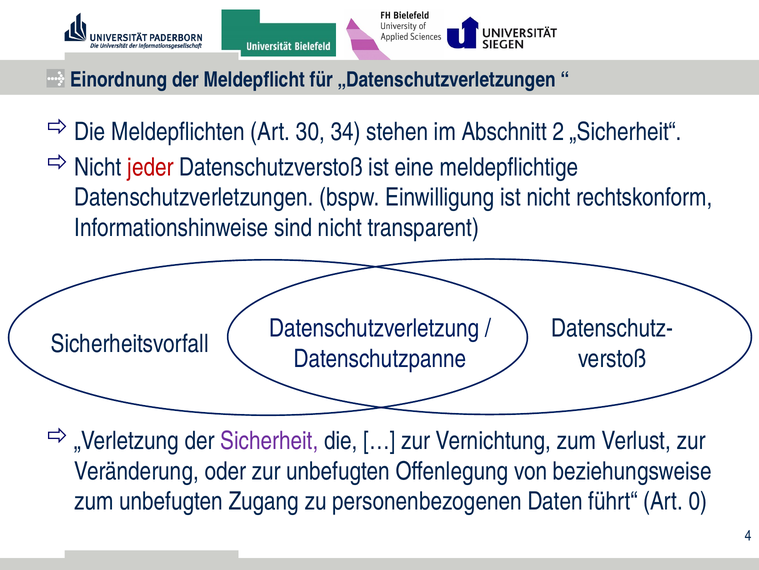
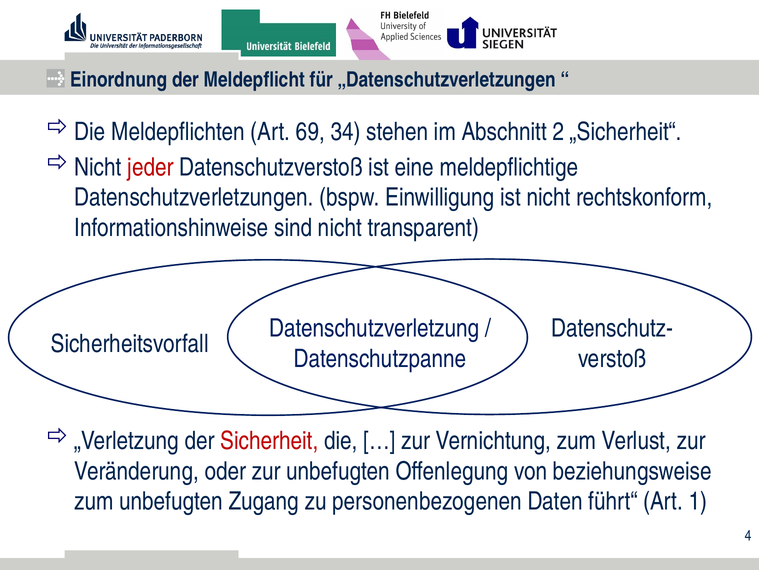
30: 30 -> 69
Sicherheit colour: purple -> red
0: 0 -> 1
